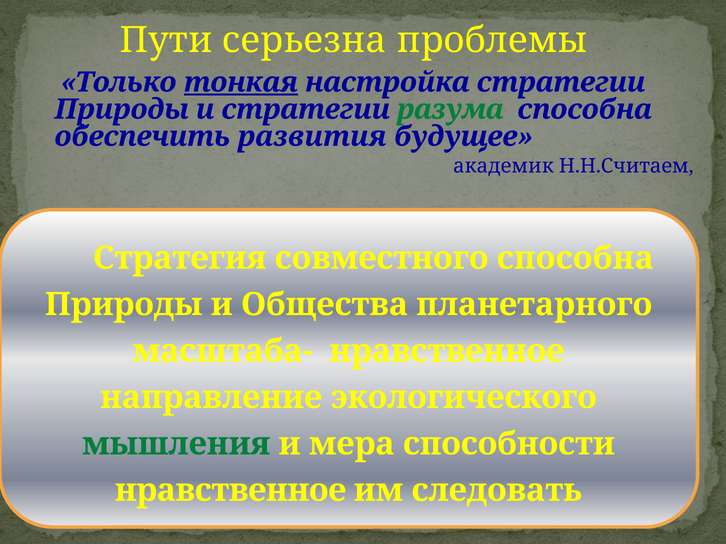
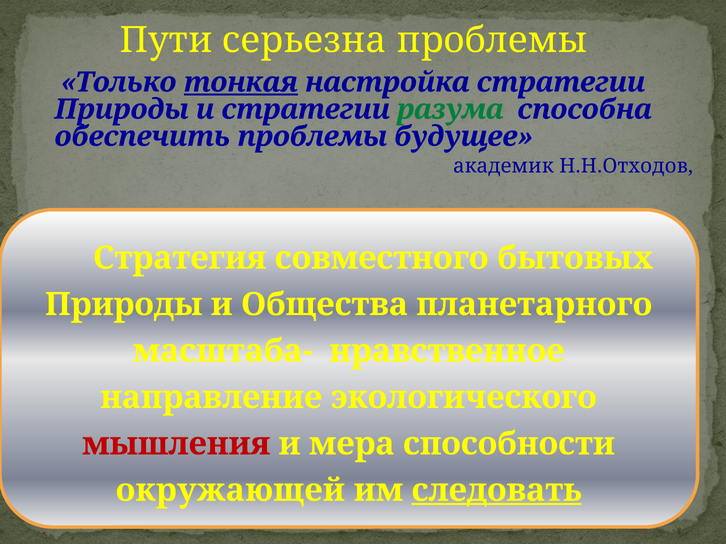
обеспечить развития: развития -> проблемы
Н.Н.Считаем: Н.Н.Считаем -> Н.Н.Отходов
способна at (575, 258): способна -> бытовых
мышления at (176, 444) colour: green -> red
нравственное at (231, 491): нравственное -> окружающей
следовать at (497, 491) underline: none -> present
